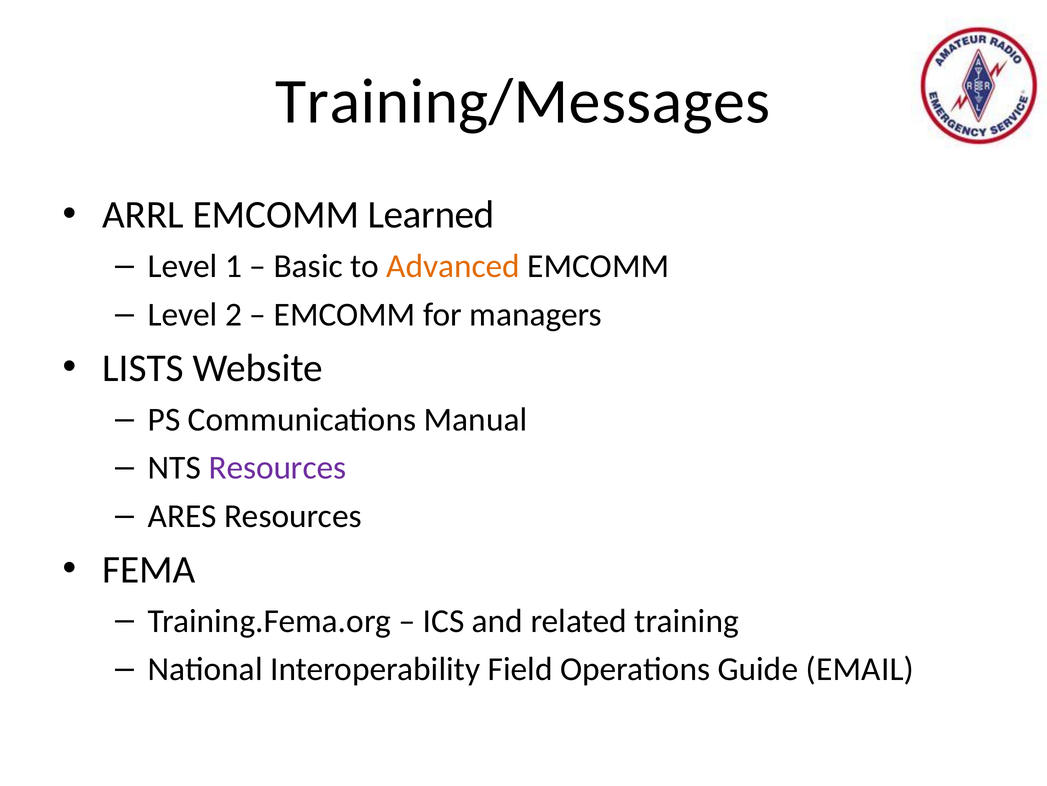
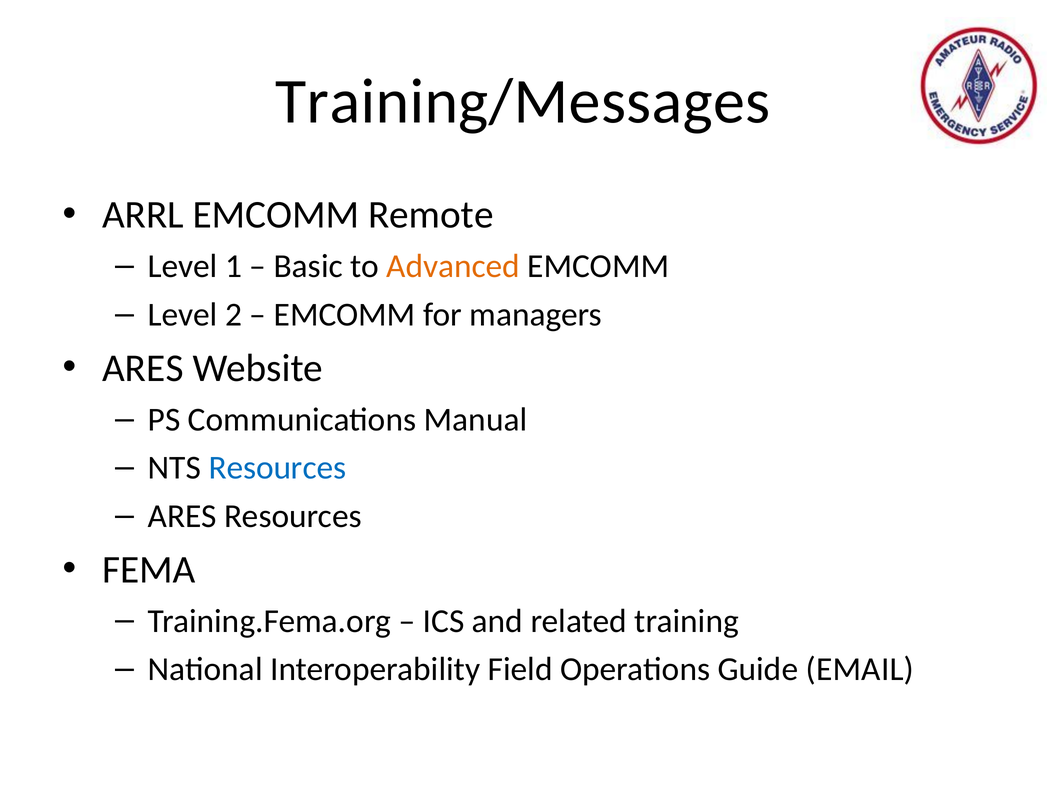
Learned: Learned -> Remote
LISTS at (143, 368): LISTS -> ARES
Resources at (277, 467) colour: purple -> blue
